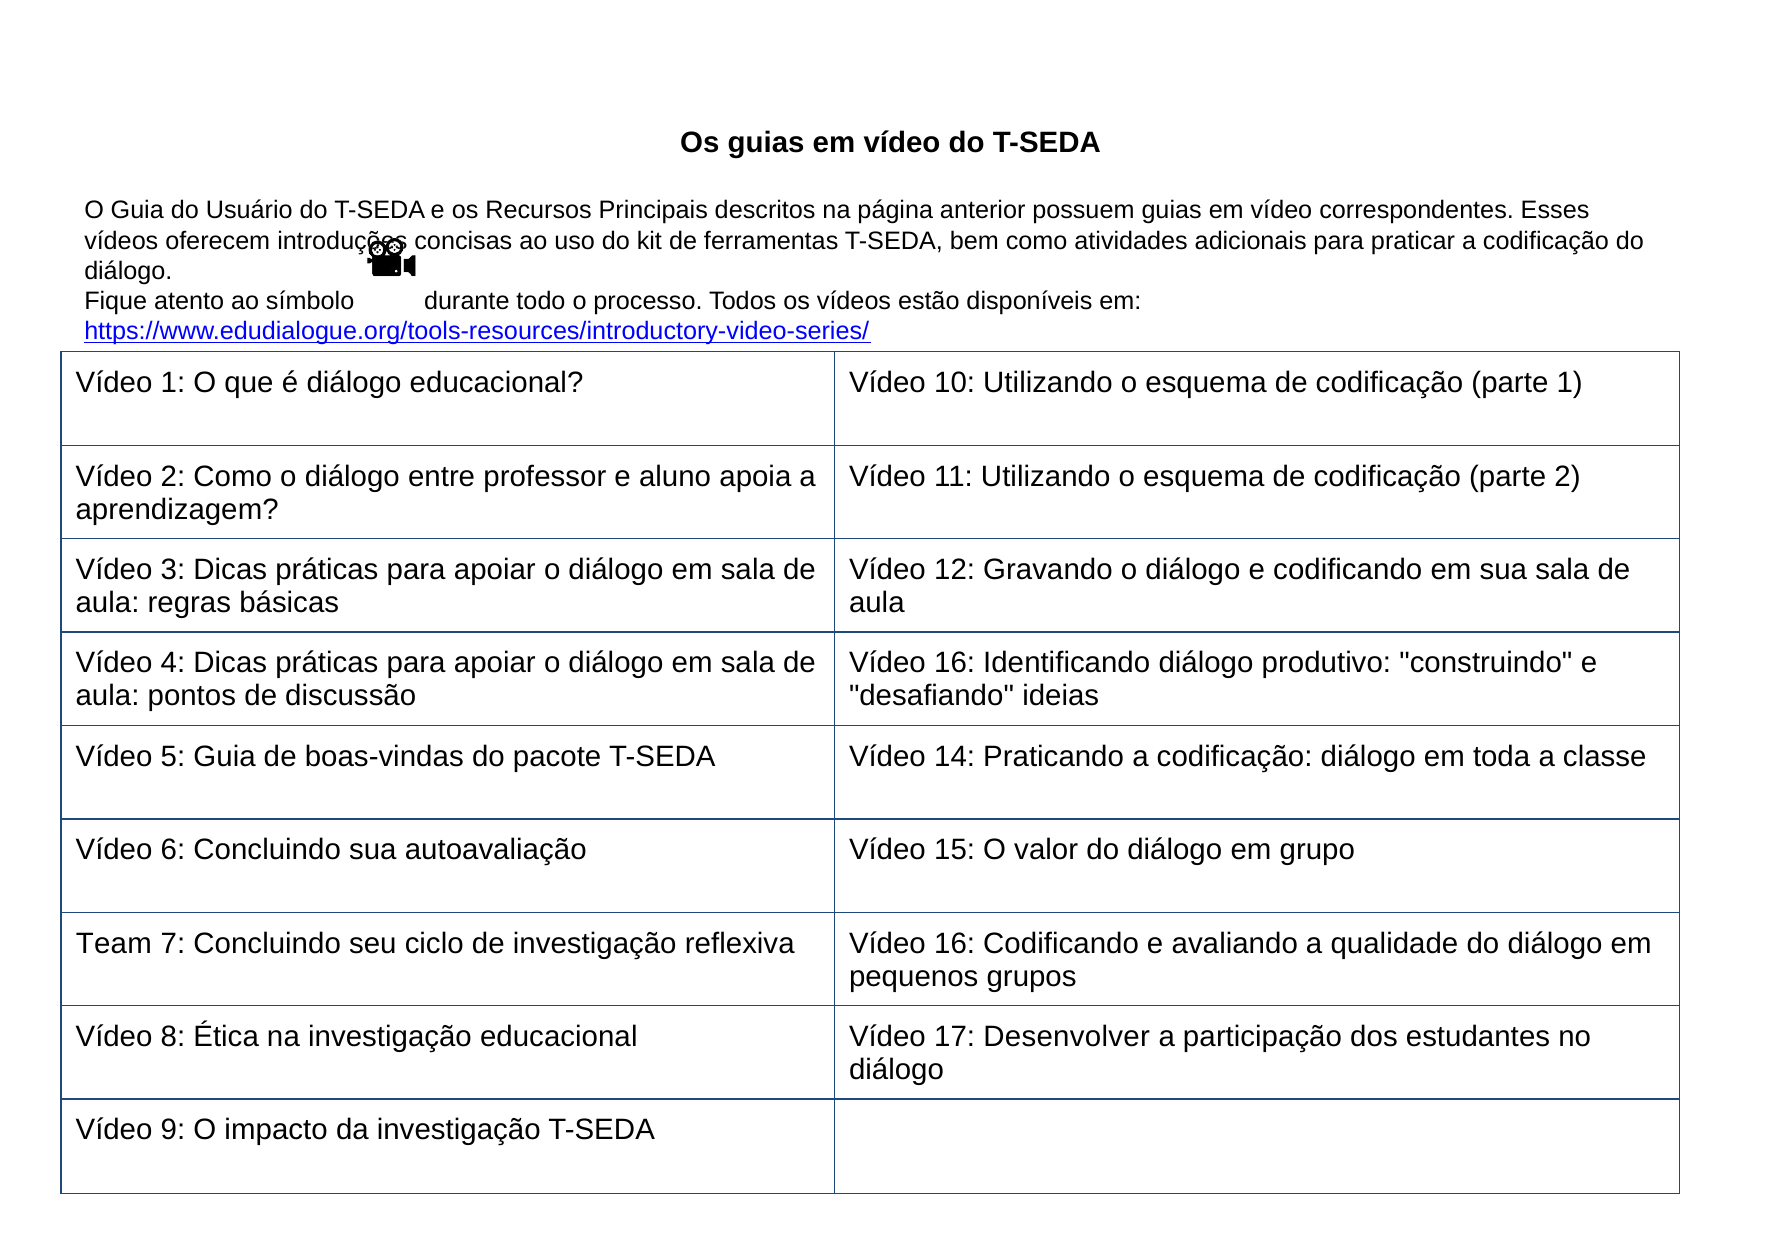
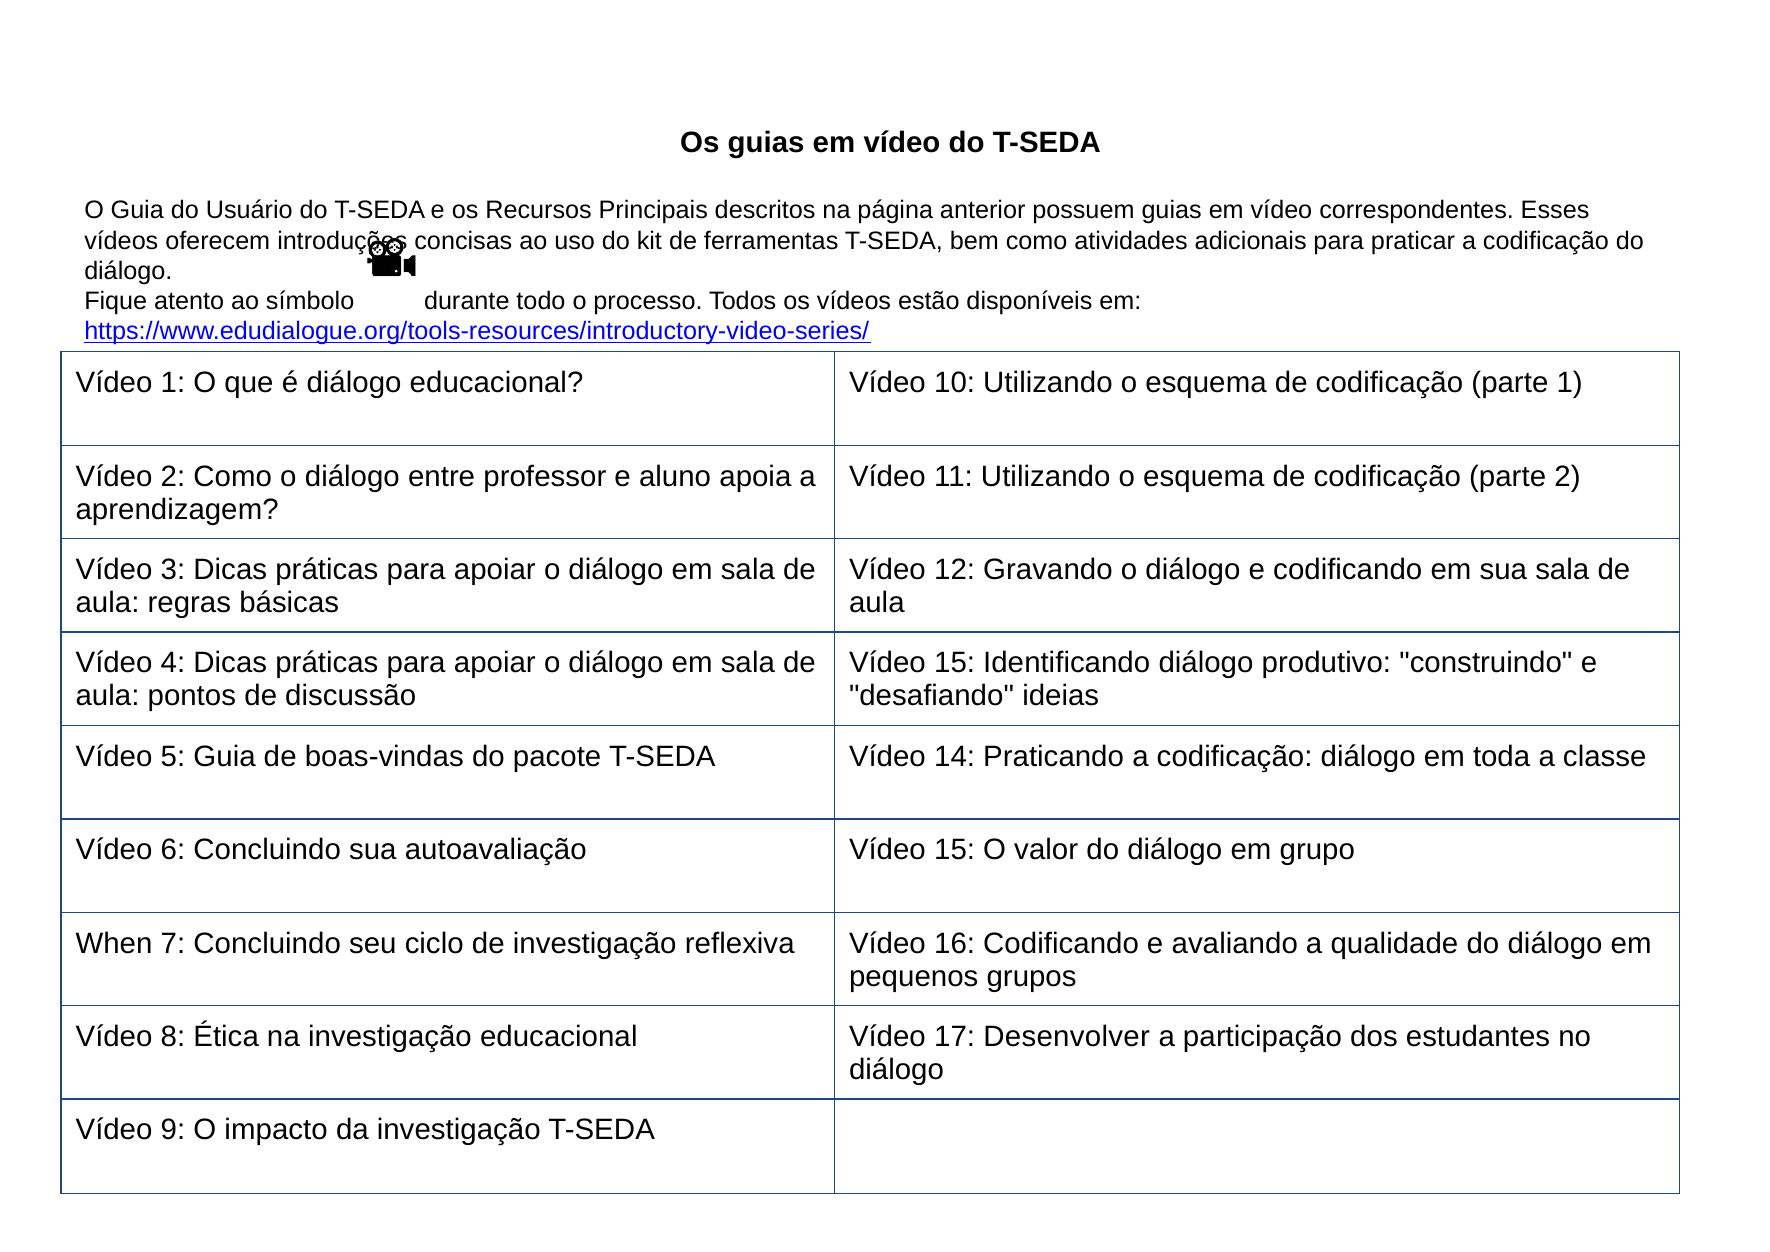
16 at (955, 663): 16 -> 15
Team: Team -> When
